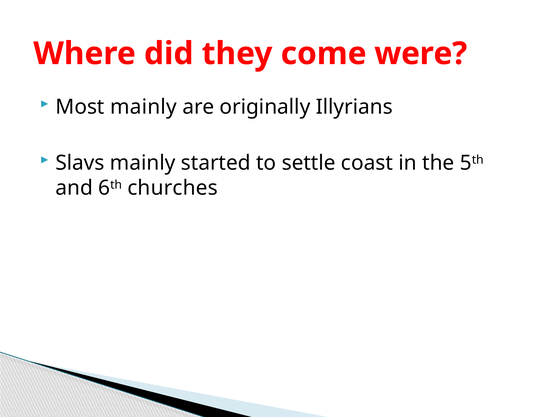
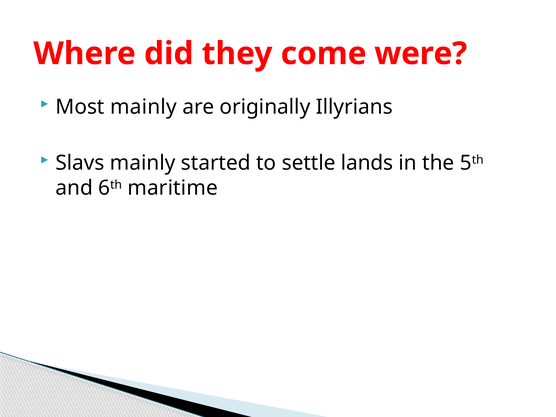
coast: coast -> lands
churches: churches -> maritime
